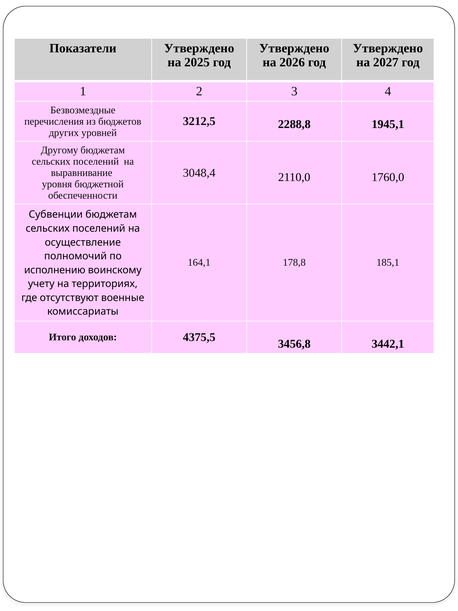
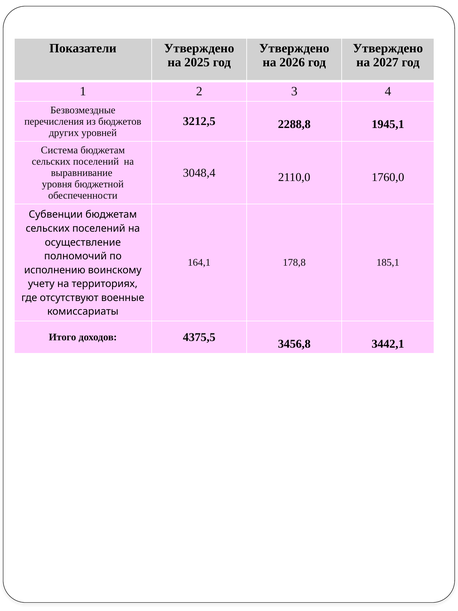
Другому: Другому -> Система
